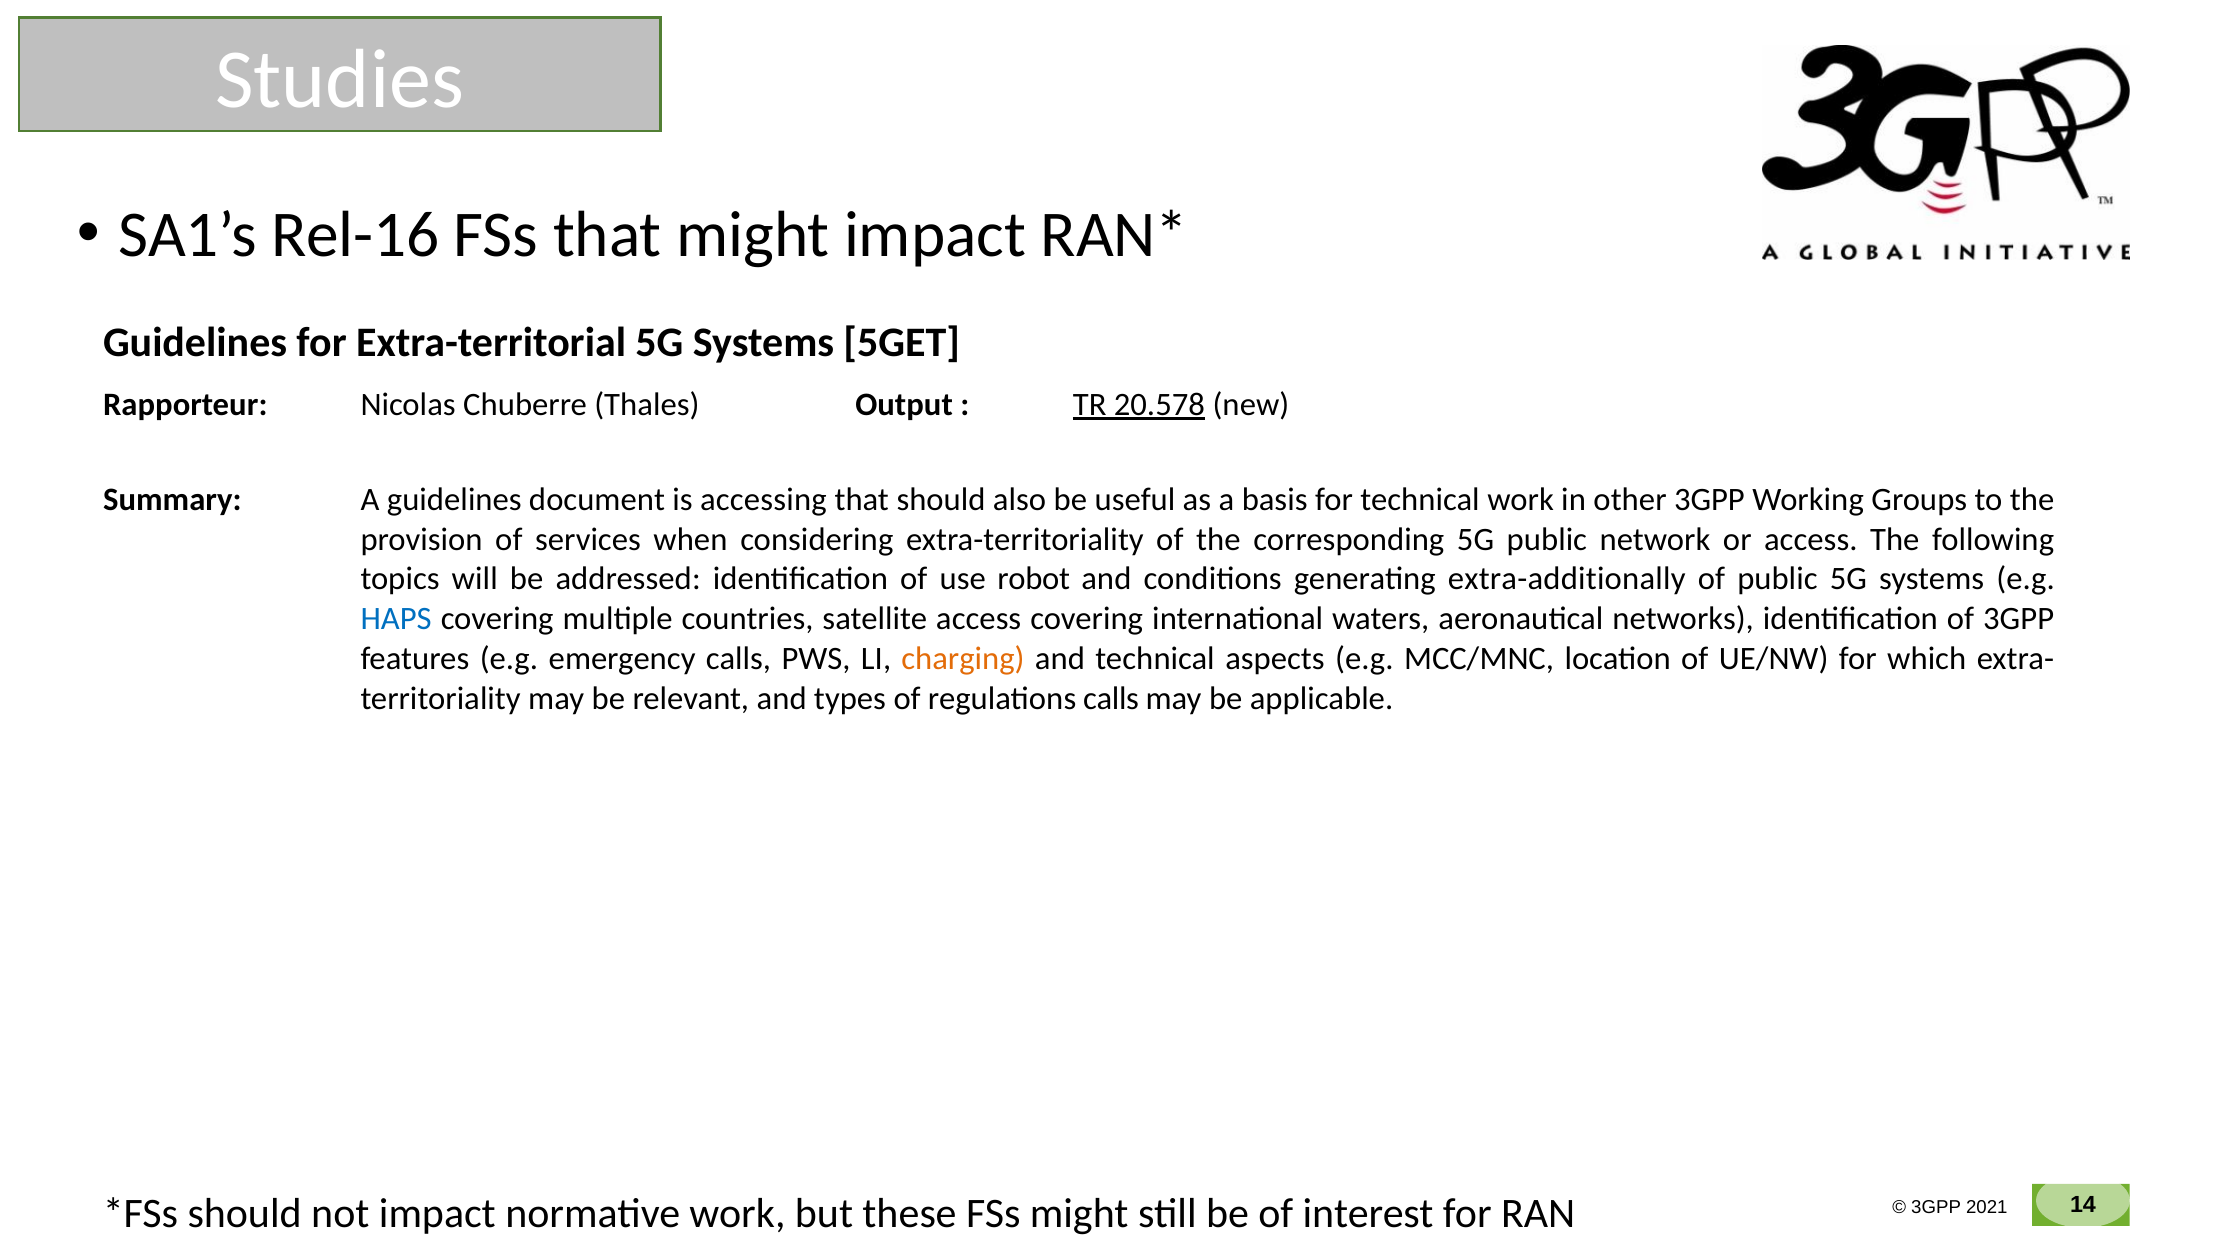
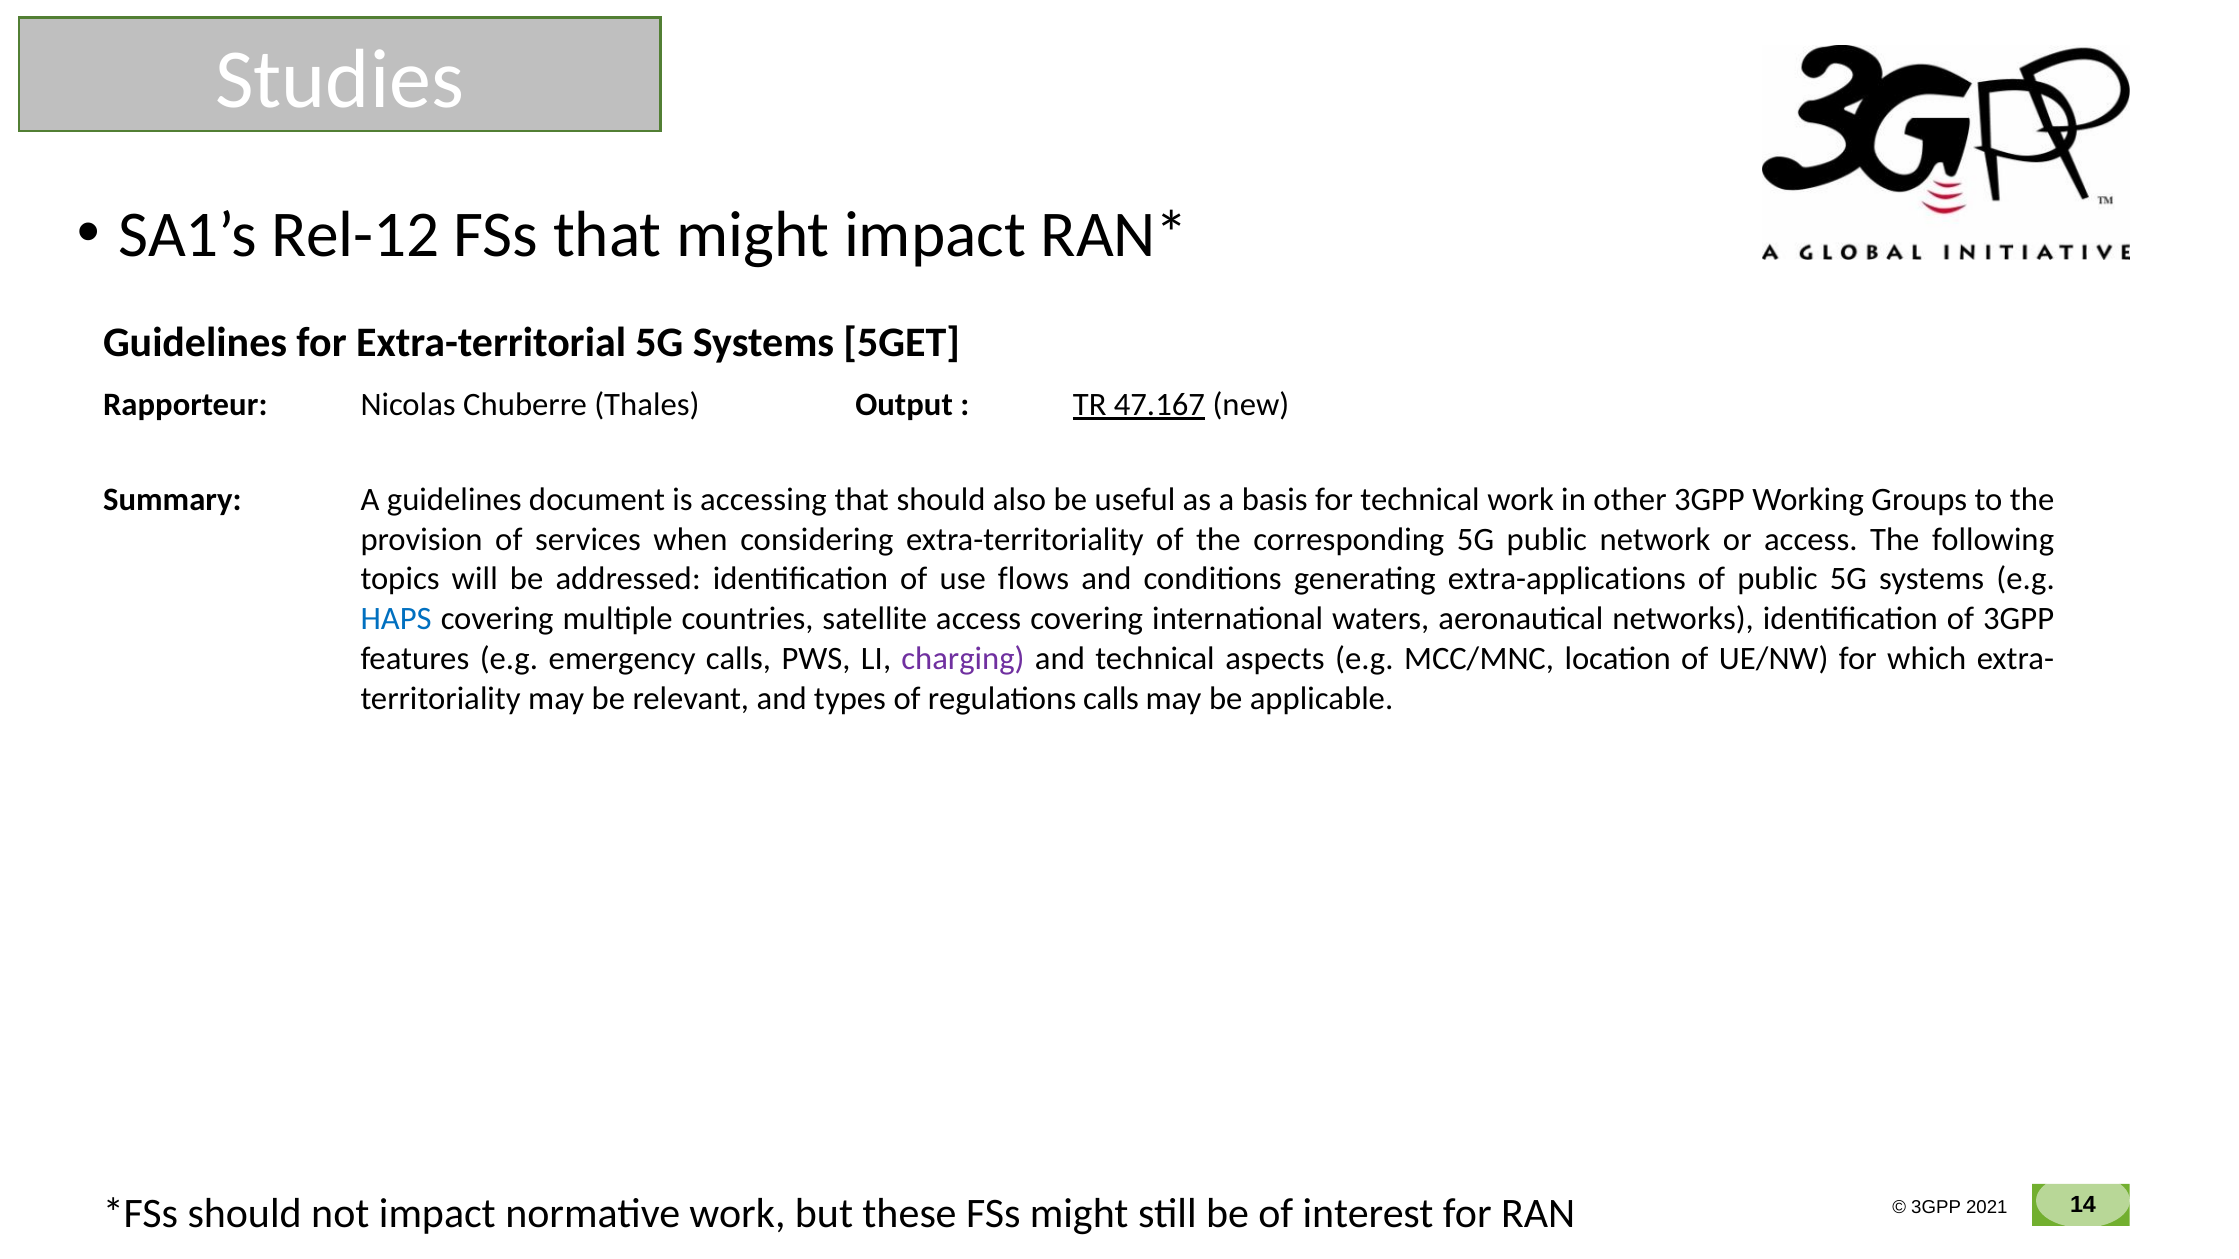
Rel-16: Rel-16 -> Rel-12
20.578: 20.578 -> 47.167
robot: robot -> flows
extra-additionally: extra-additionally -> extra-applications
charging colour: orange -> purple
